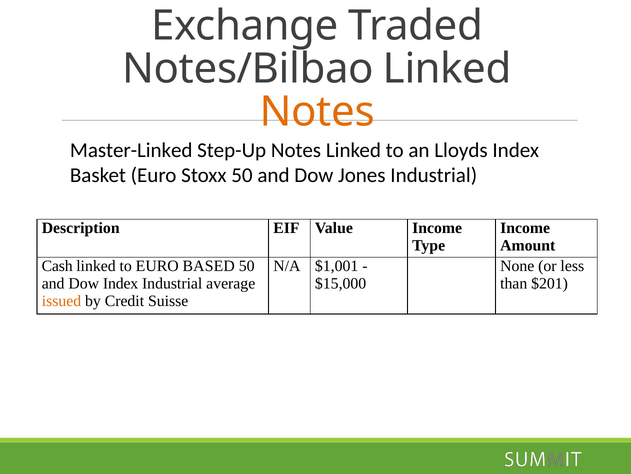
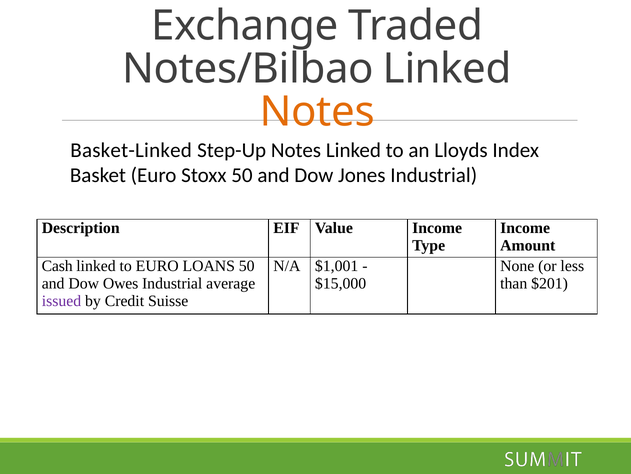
Master-Linked: Master-Linked -> Basket-Linked
BASED: BASED -> LOANS
Dow Index: Index -> Owes
issued colour: orange -> purple
